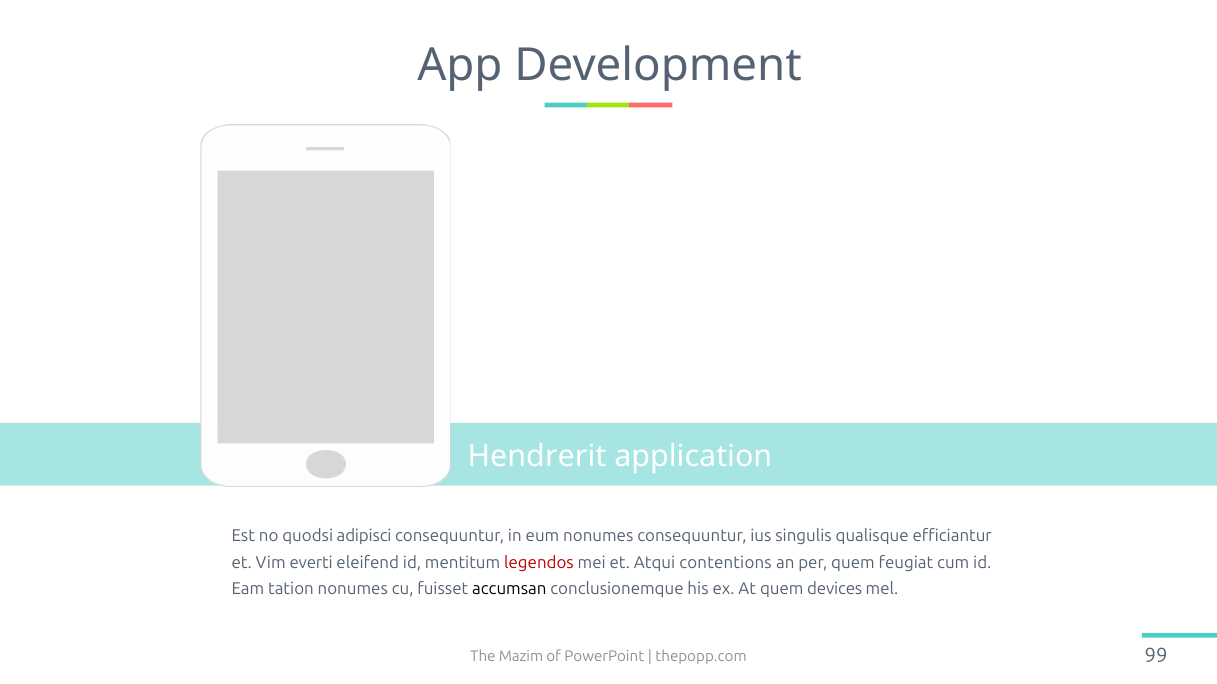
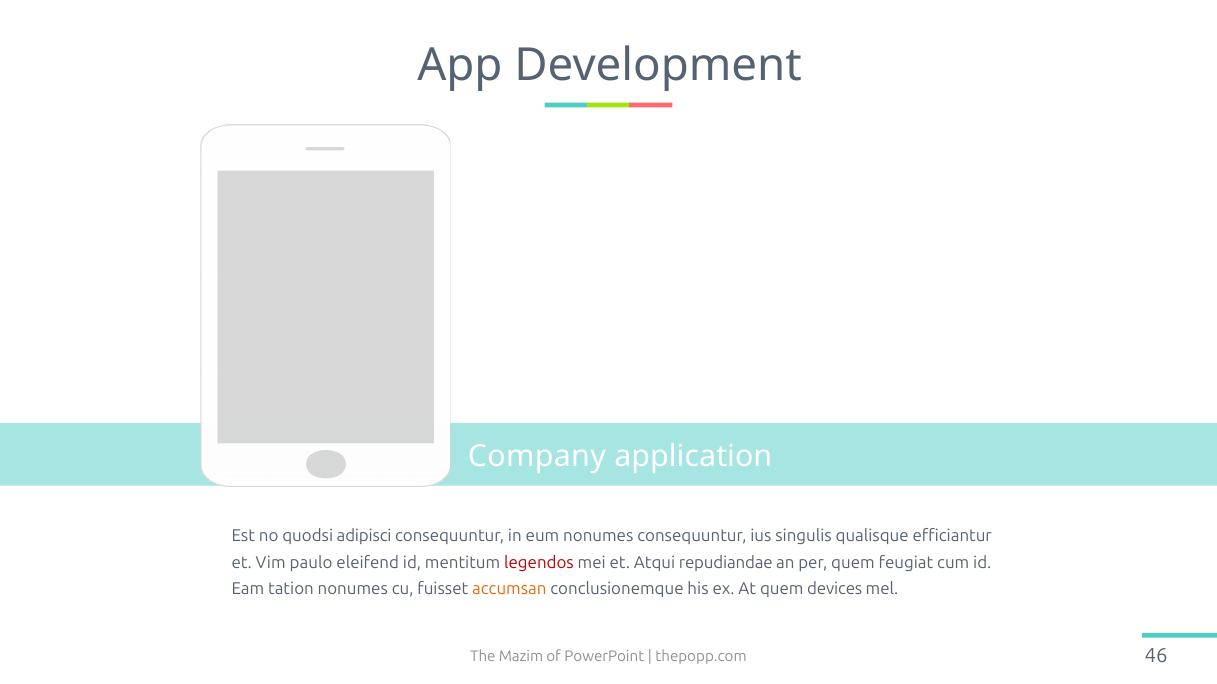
Hendrerit: Hendrerit -> Company
everti: everti -> paulo
contentions: contentions -> repudiandae
accumsan colour: black -> orange
99: 99 -> 46
